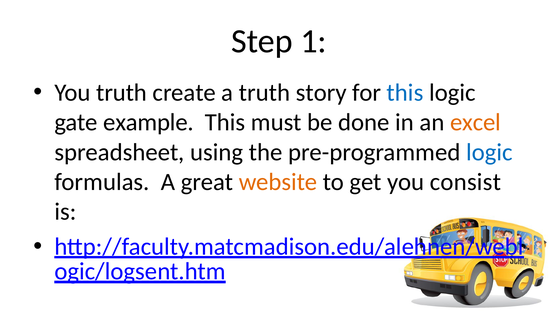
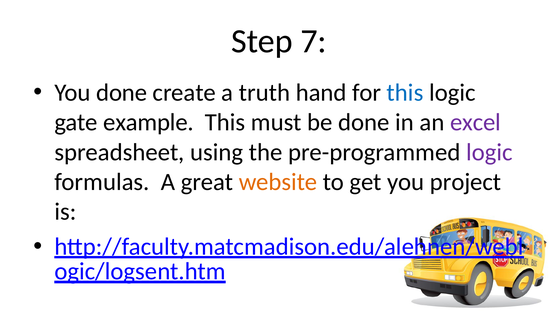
1: 1 -> 7
You truth: truth -> done
story: story -> hand
excel colour: orange -> purple
logic at (489, 152) colour: blue -> purple
consist: consist -> project
